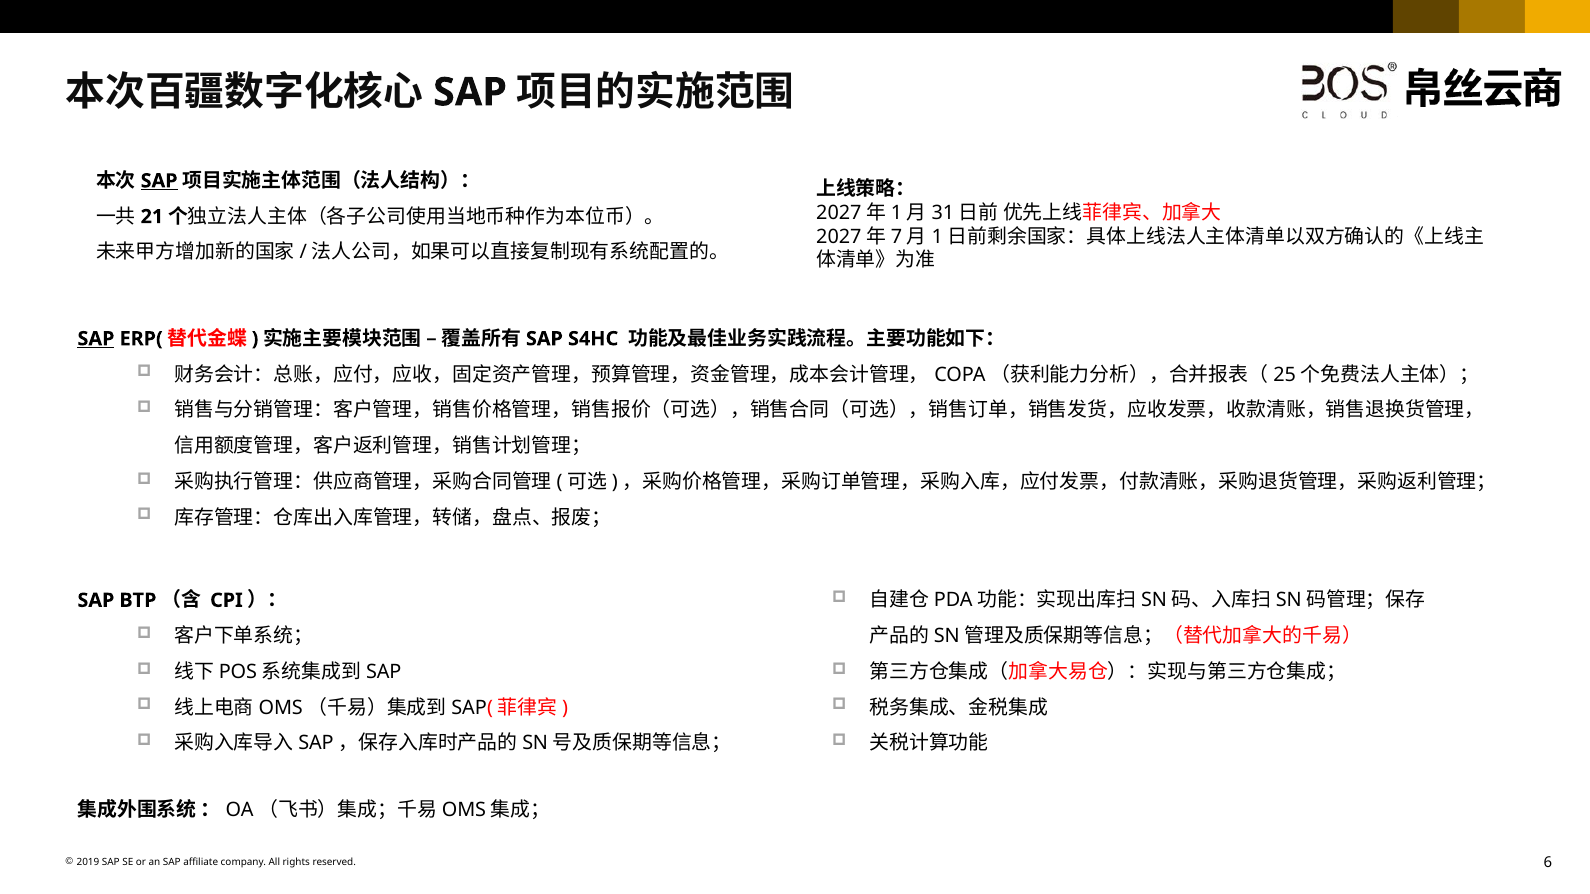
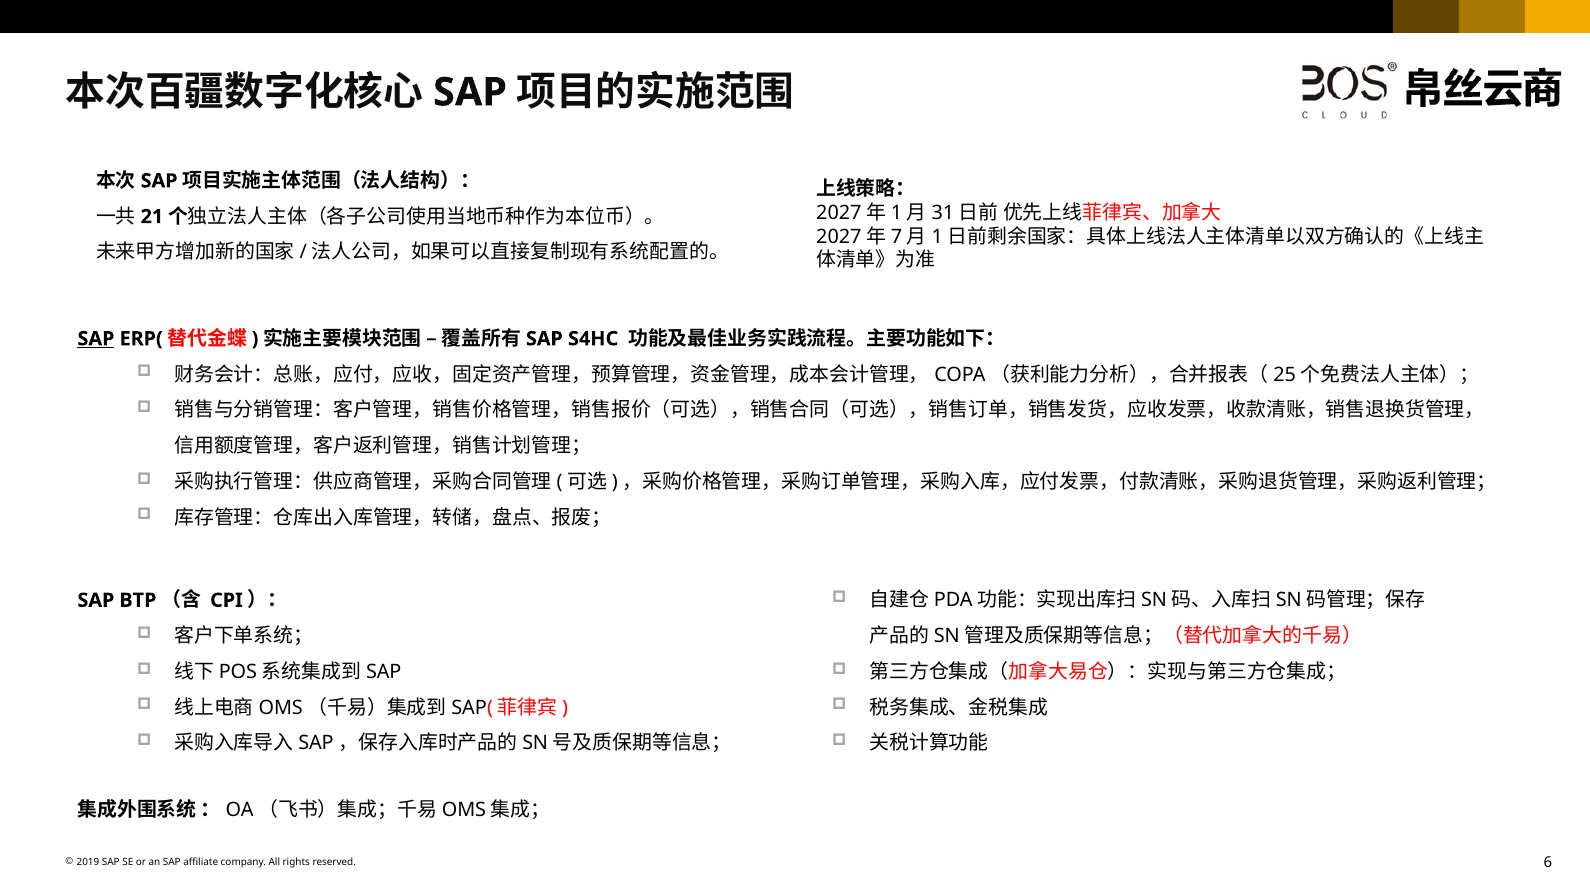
SAP at (159, 181) underline: present -> none
